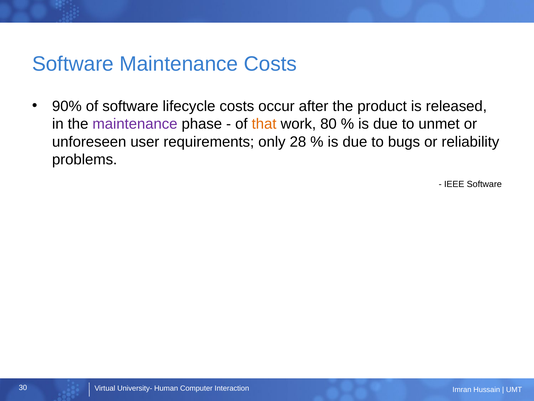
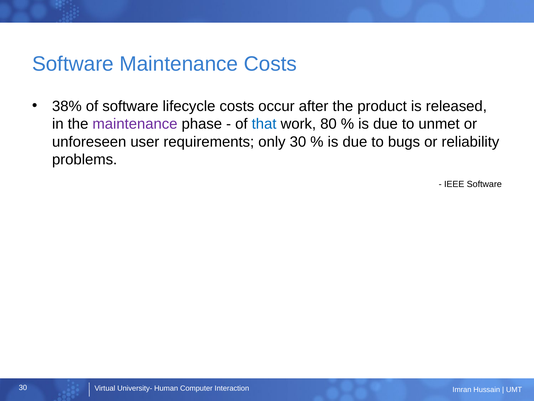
90%: 90% -> 38%
that colour: orange -> blue
only 28: 28 -> 30
